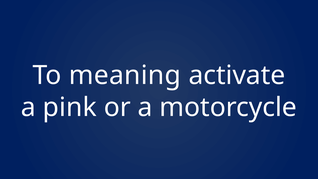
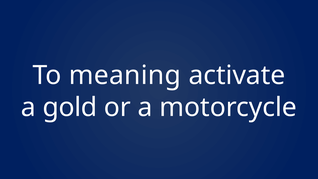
pink: pink -> gold
